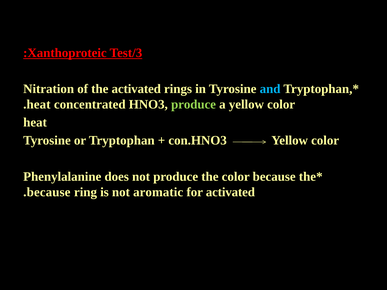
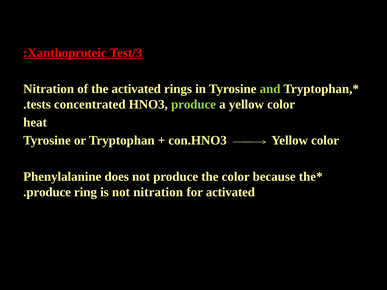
and colour: light blue -> light green
heat at (39, 104): heat -> tests
because at (49, 192): because -> produce
not aromatic: aromatic -> nitration
